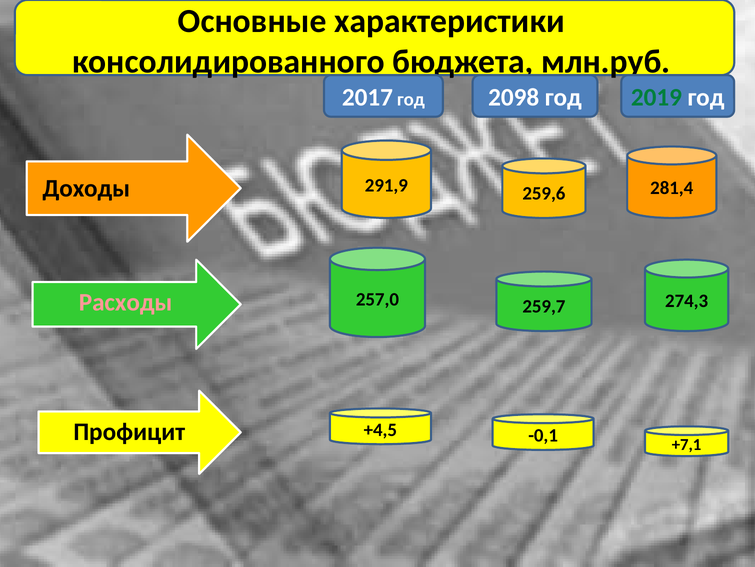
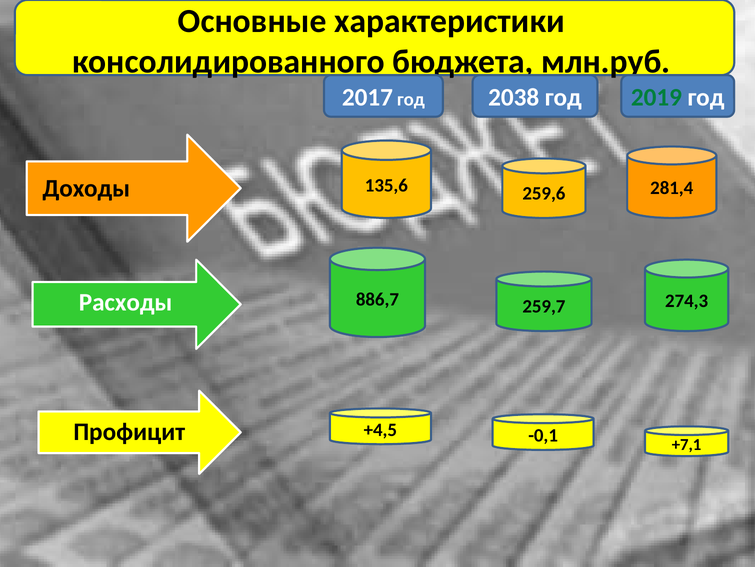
2098: 2098 -> 2038
291,9: 291,9 -> 135,6
257,0: 257,0 -> 886,7
Расходы colour: pink -> white
